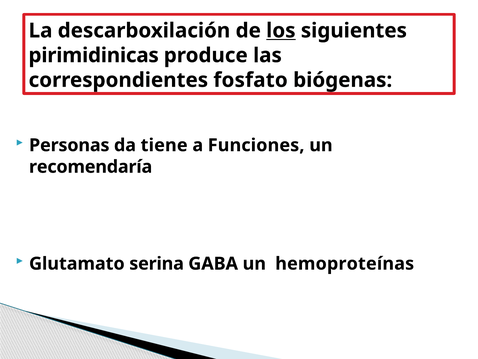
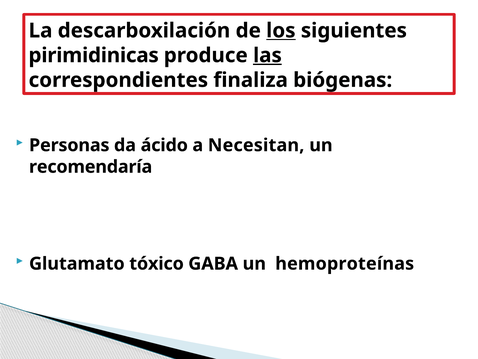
las underline: none -> present
fosfato: fosfato -> finaliza
tiene: tiene -> ácido
Funciones: Funciones -> Necesitan
serina: serina -> tóxico
